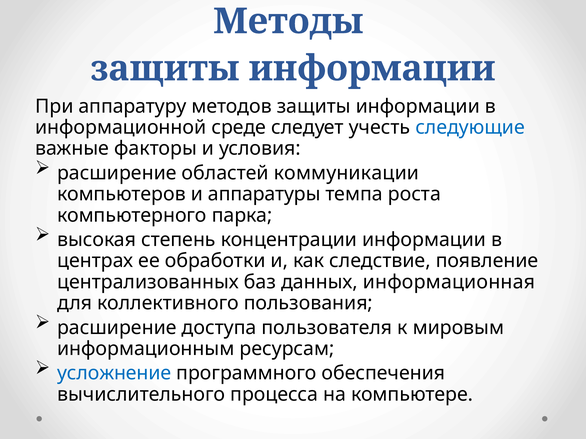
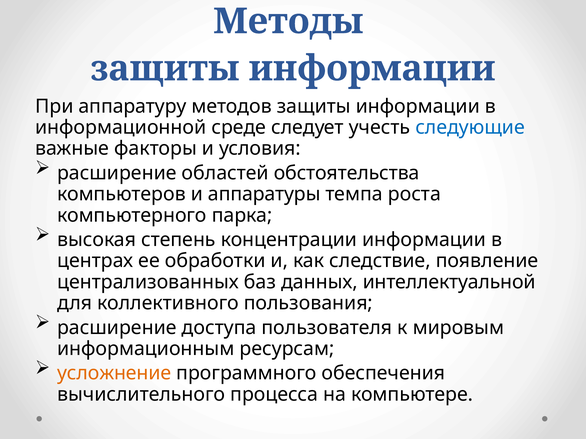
коммуникации: коммуникации -> обстоятельства
информационная: информационная -> интеллектуальной
усложнение colour: blue -> orange
